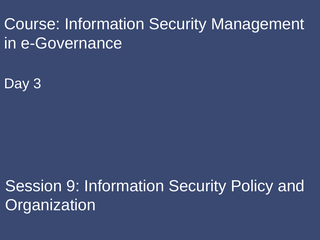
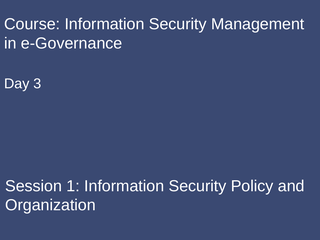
9: 9 -> 1
